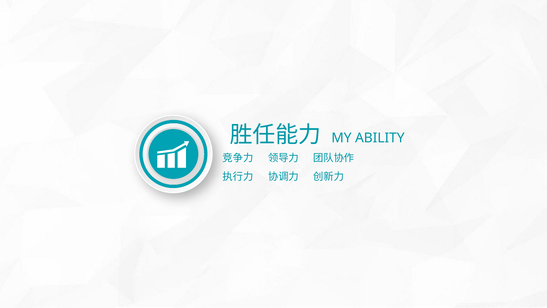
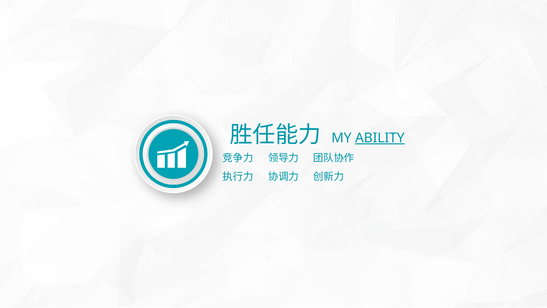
ABILITY underline: none -> present
